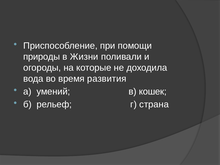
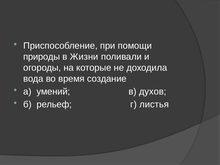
развития: развития -> создание
кошек: кошек -> духов
страна: страна -> листья
